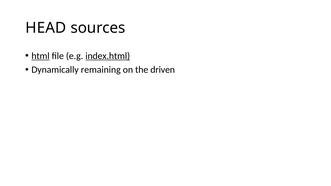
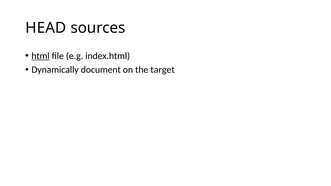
index.html underline: present -> none
remaining: remaining -> document
driven: driven -> target
